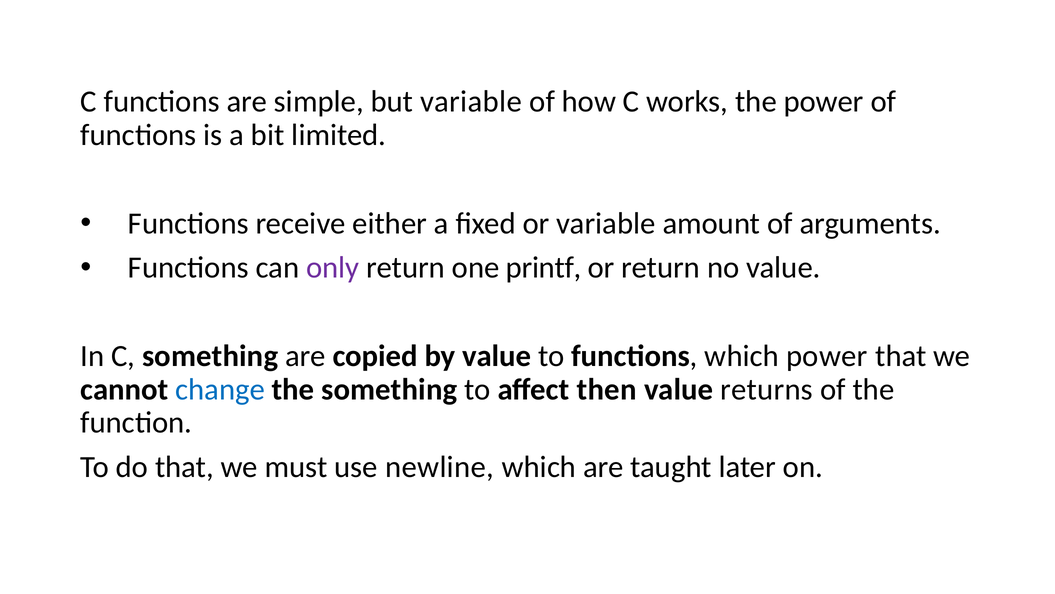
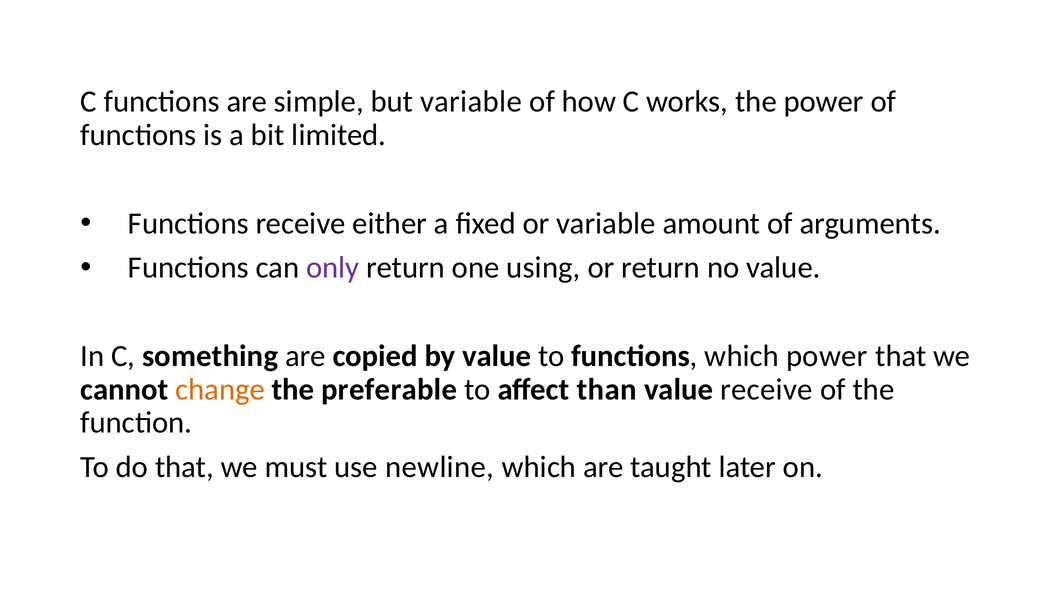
printf: printf -> using
change colour: blue -> orange
the something: something -> preferable
then: then -> than
value returns: returns -> receive
